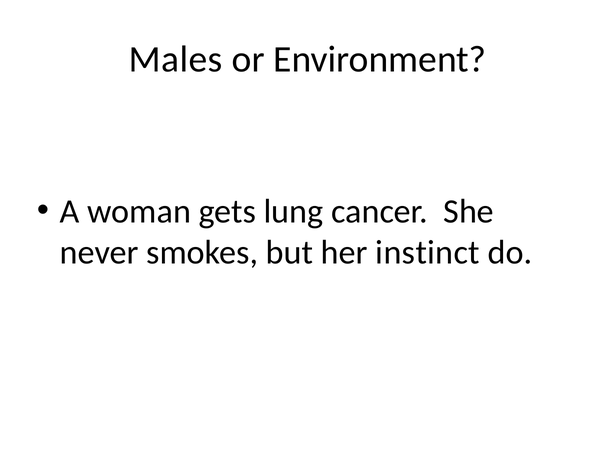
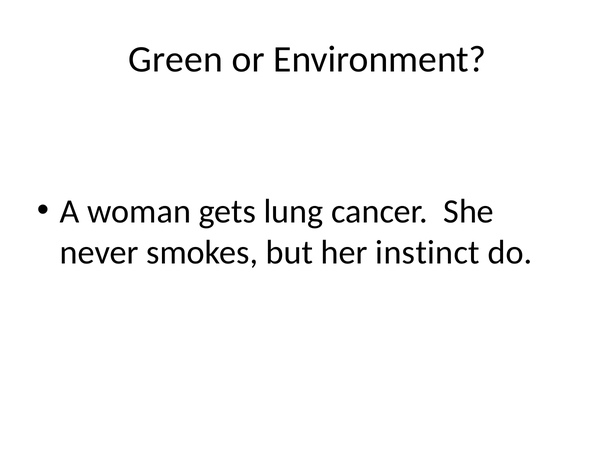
Males: Males -> Green
